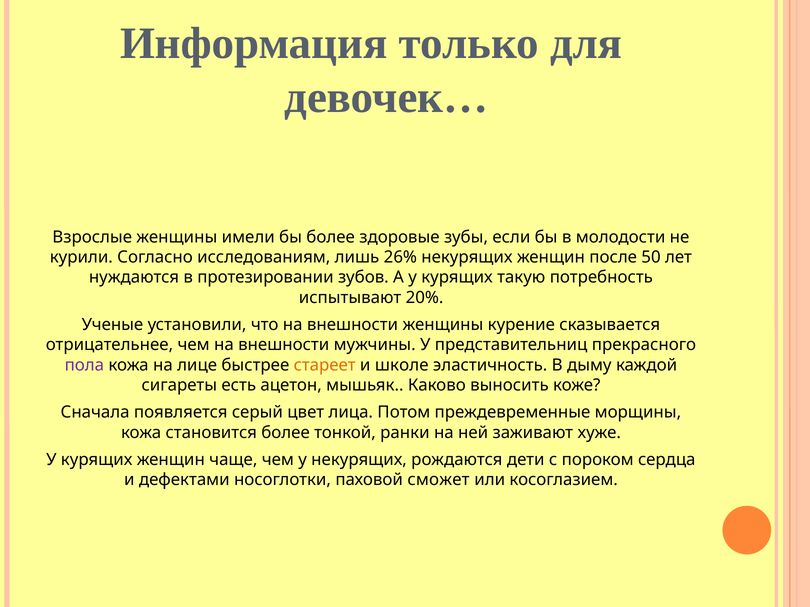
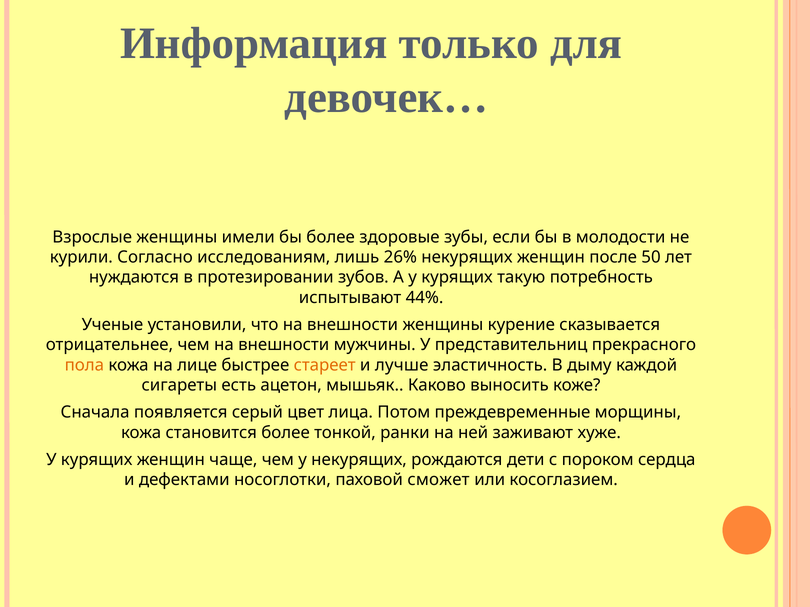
20%: 20% -> 44%
пола colour: purple -> orange
школе: школе -> лучше
